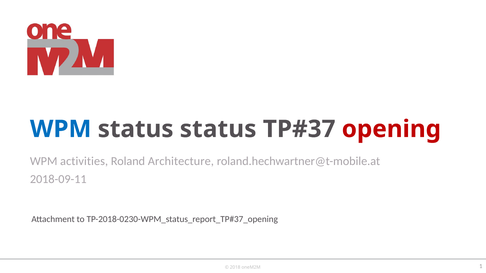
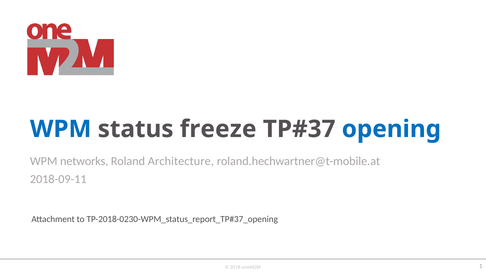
status status: status -> freeze
opening colour: red -> blue
activities: activities -> networks
